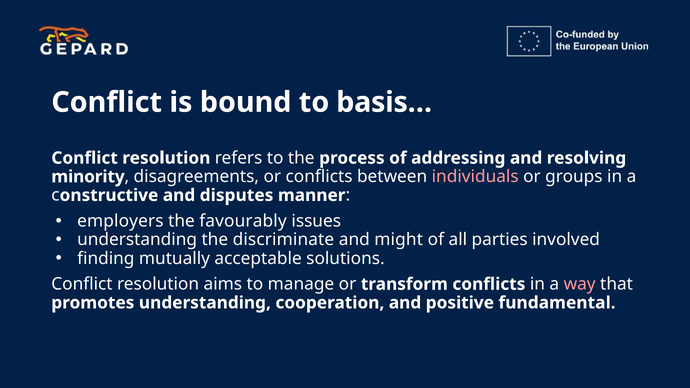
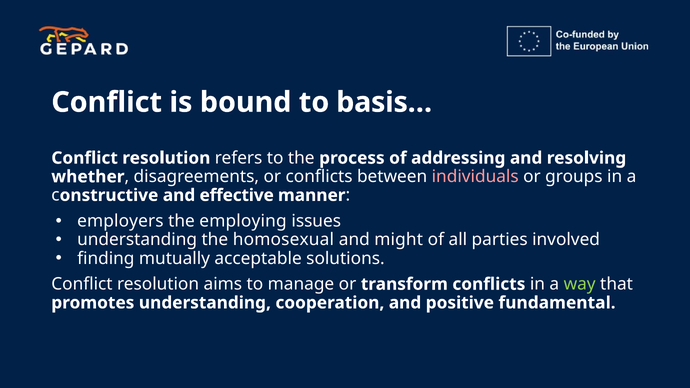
minority: minority -> whether
disputes: disputes -> effective
favourably: favourably -> employing
discriminate: discriminate -> homosexual
way colour: pink -> light green
